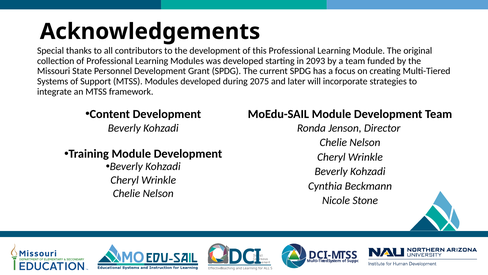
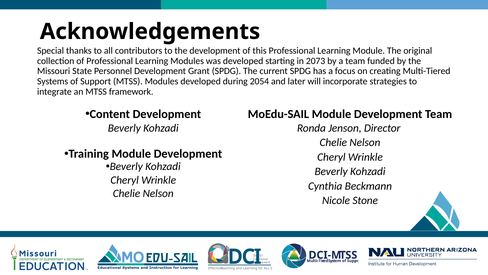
2093: 2093 -> 2073
2075: 2075 -> 2054
